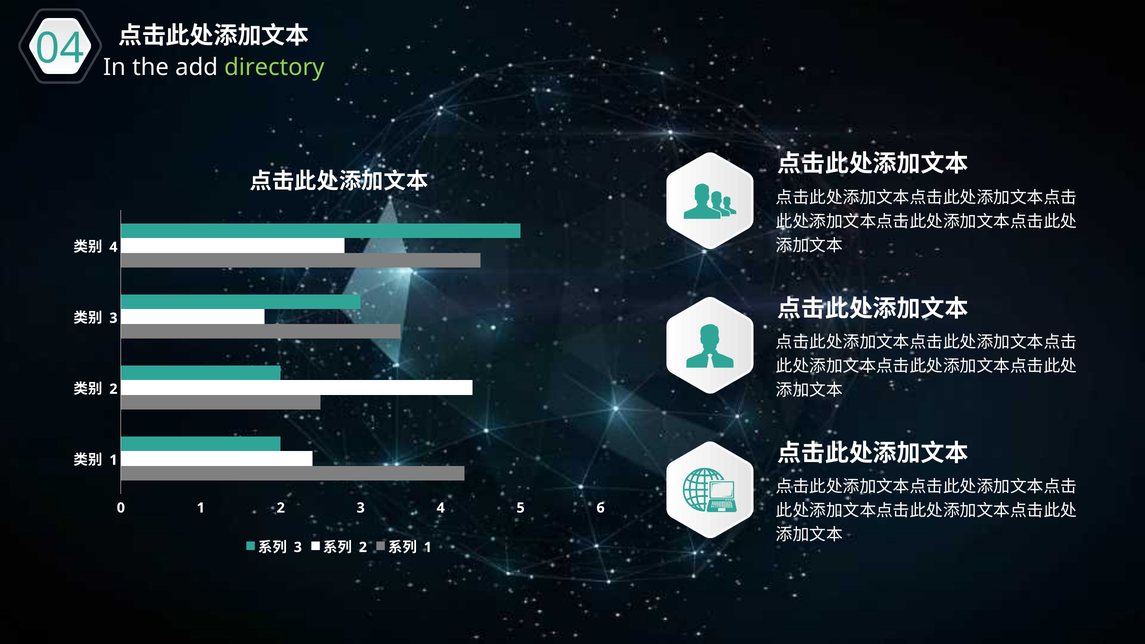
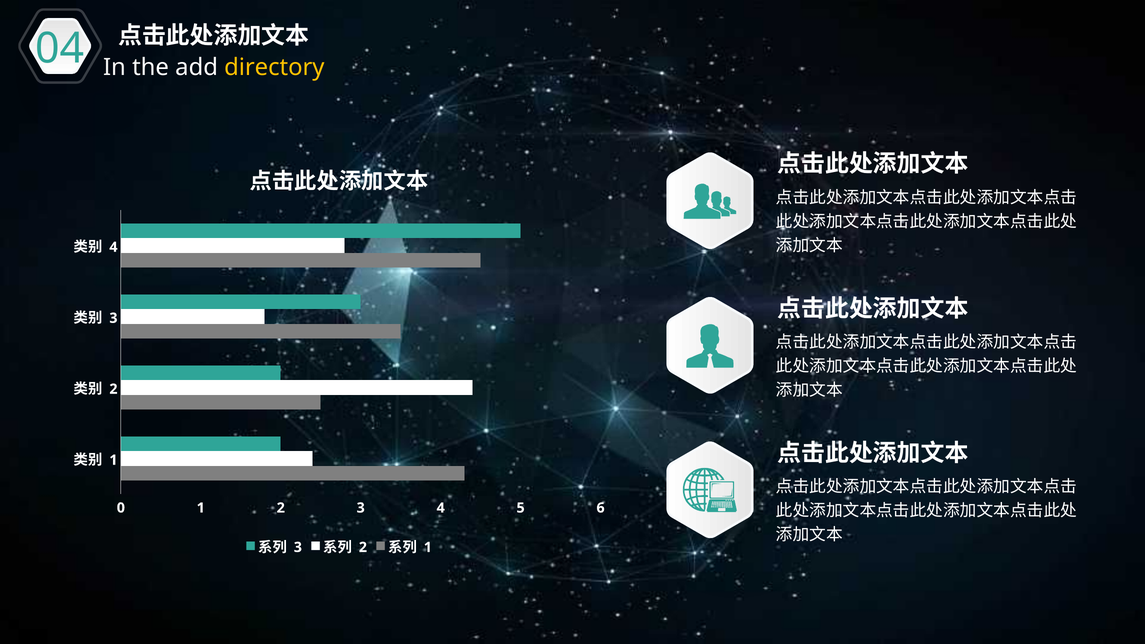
directory colour: light green -> yellow
